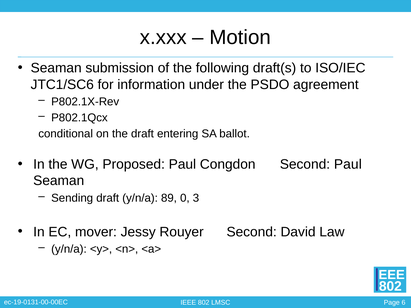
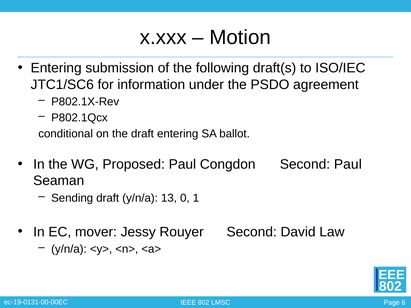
Seaman at (56, 68): Seaman -> Entering
89: 89 -> 13
3: 3 -> 1
